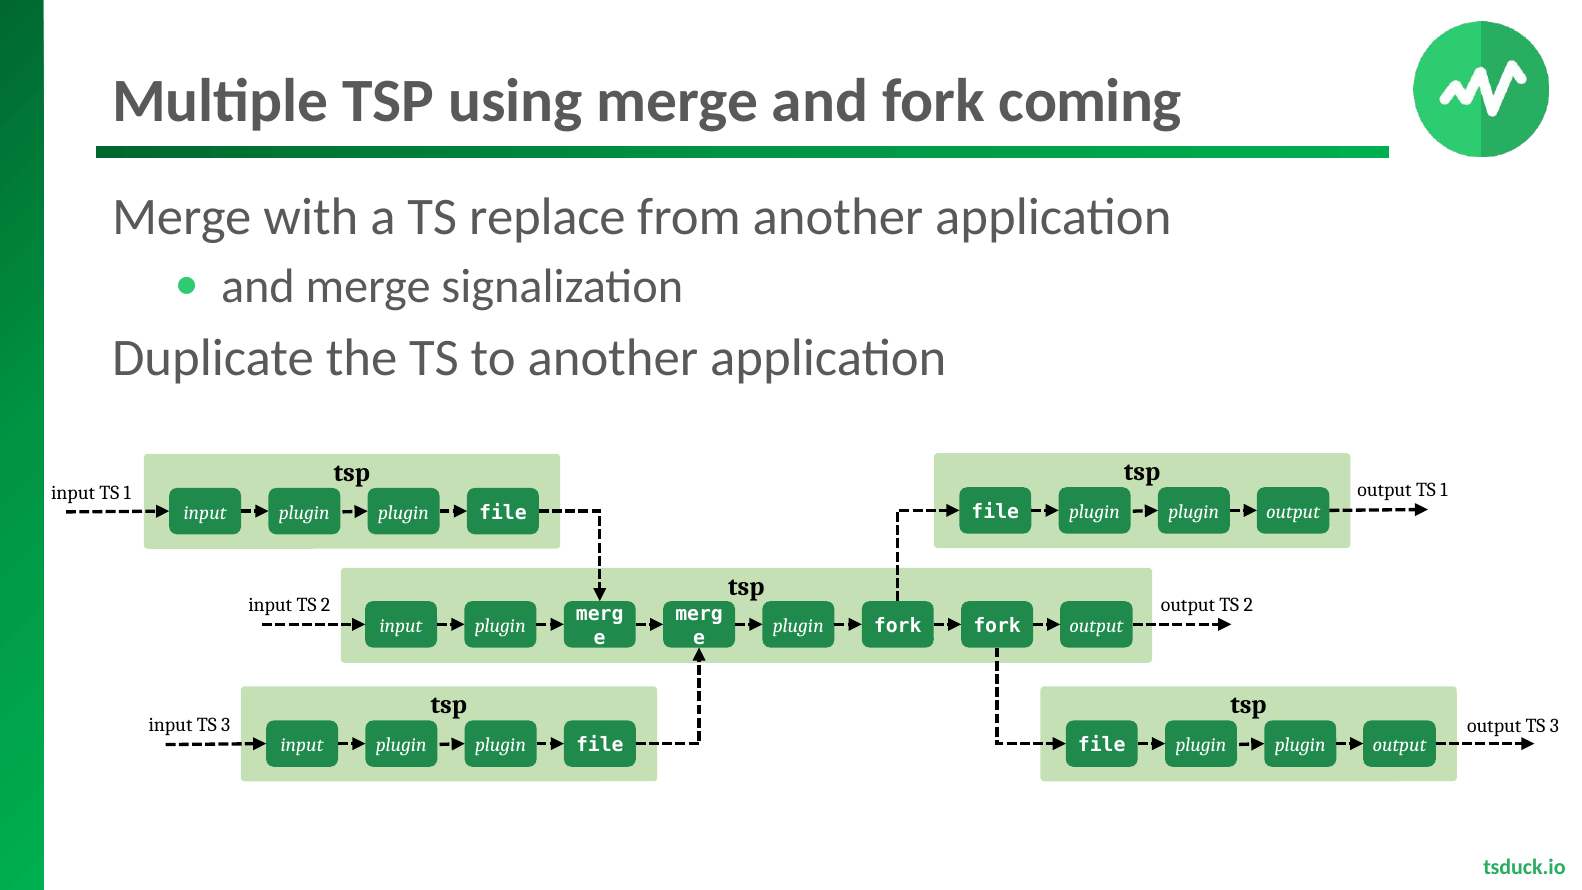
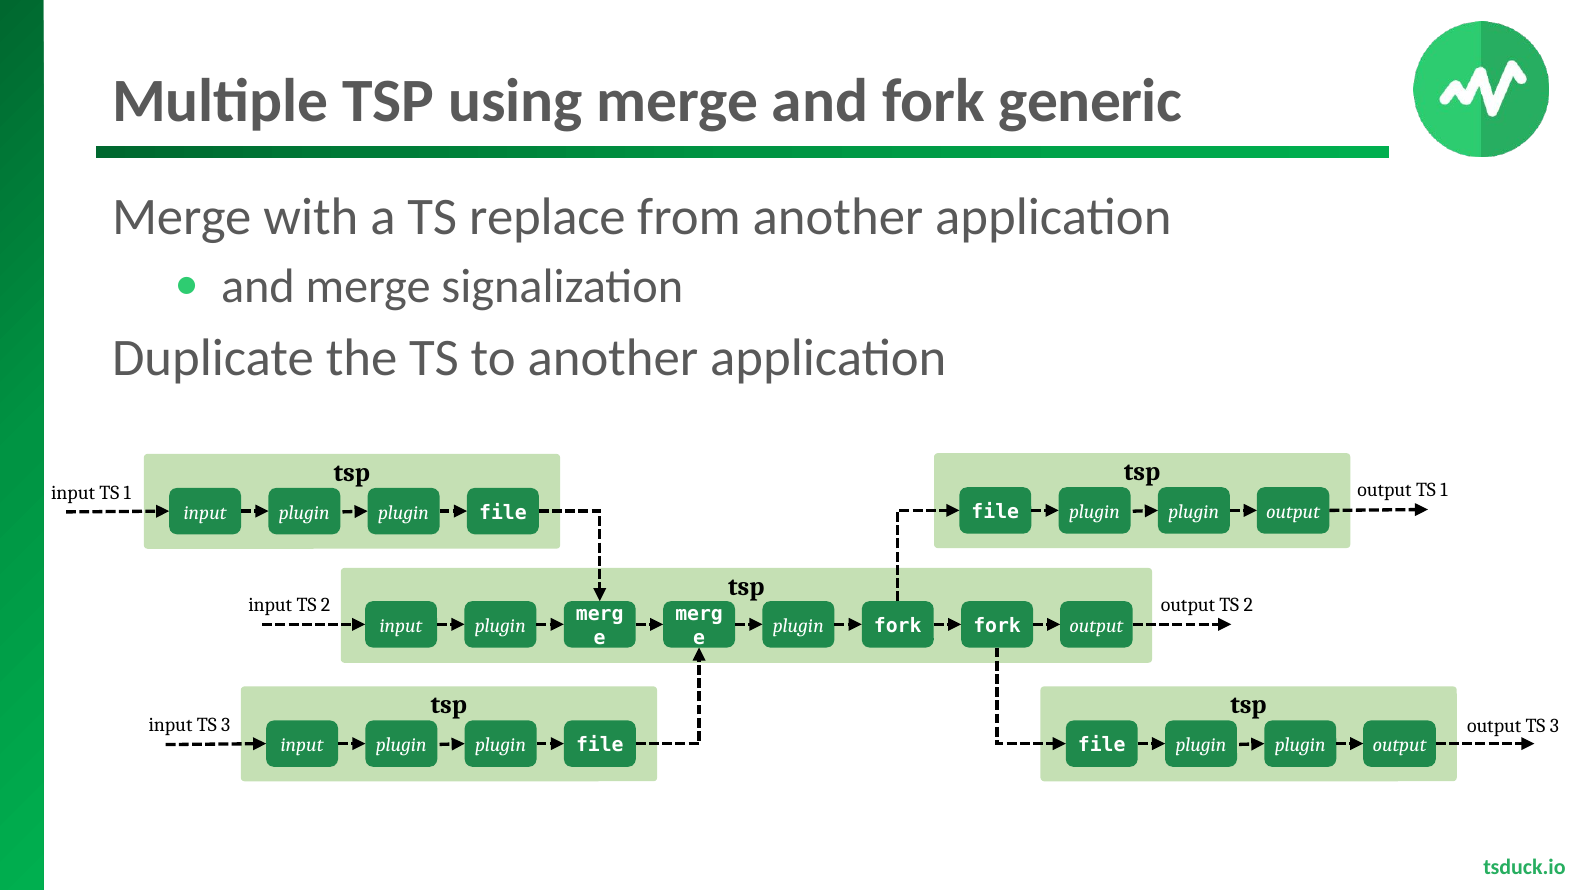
coming: coming -> generic
